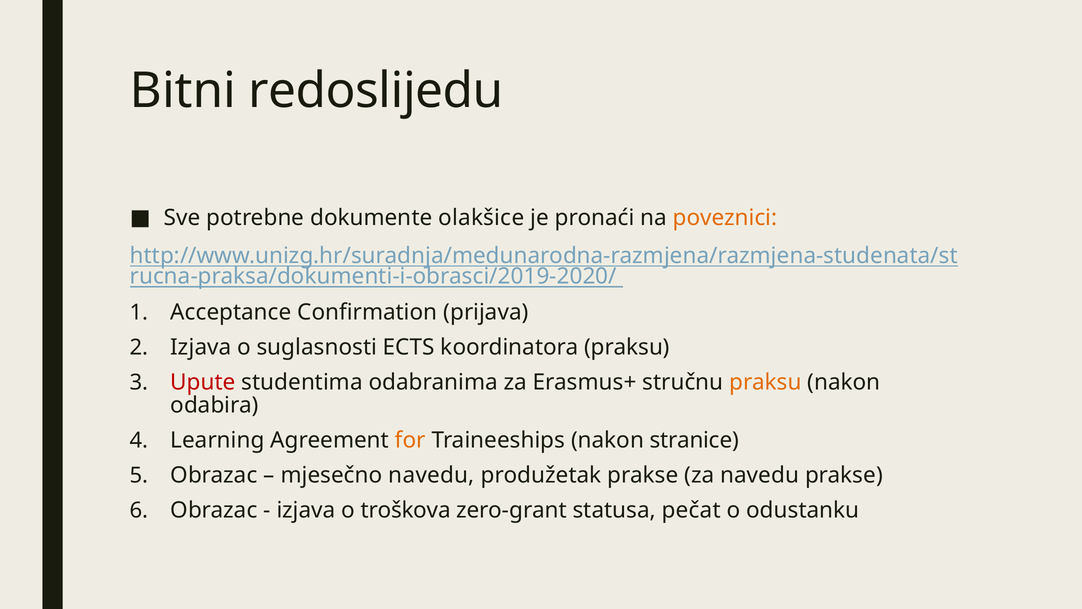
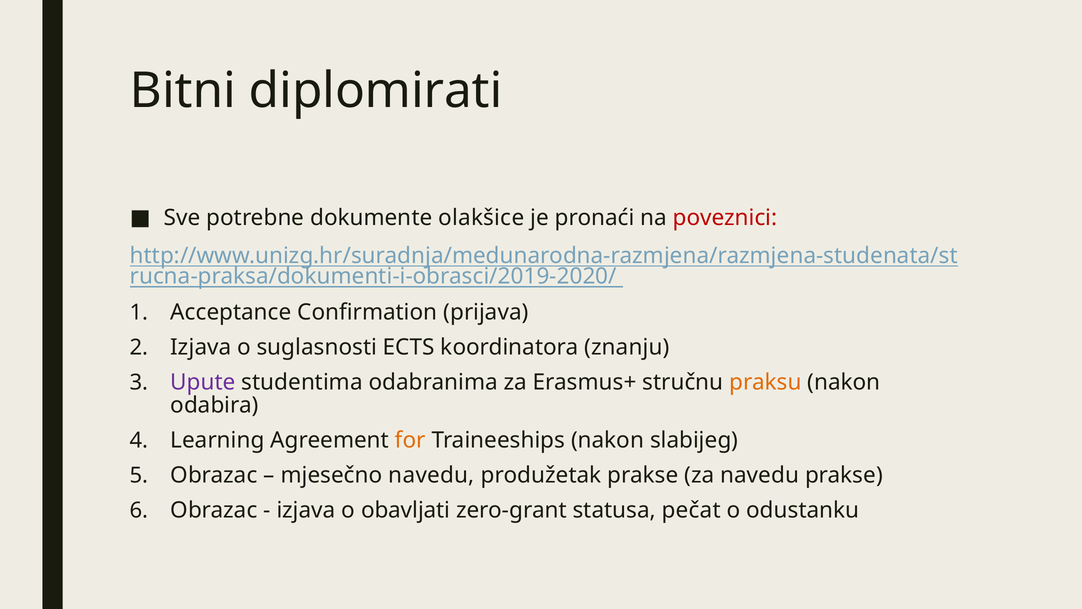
redoslijedu: redoslijedu -> diplomirati
poveznici colour: orange -> red
koordinatora praksu: praksu -> znanju
Upute colour: red -> purple
stranice: stranice -> slabijeg
troškova: troškova -> obavljati
